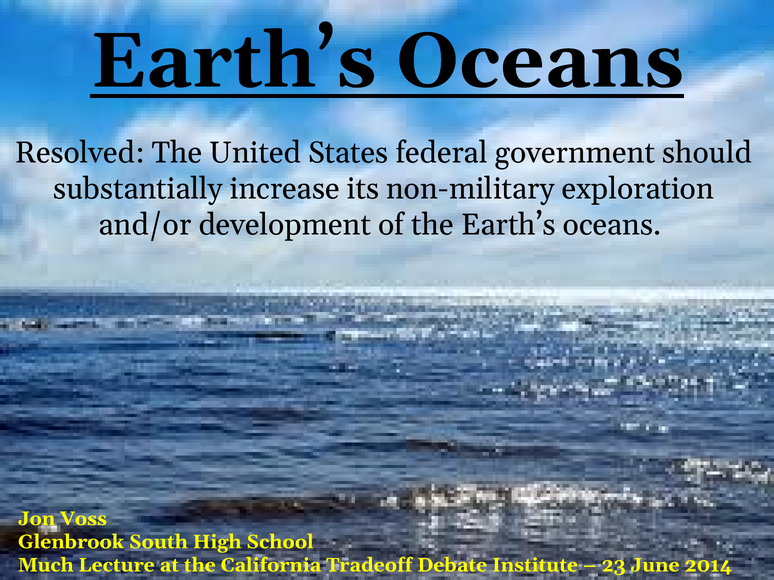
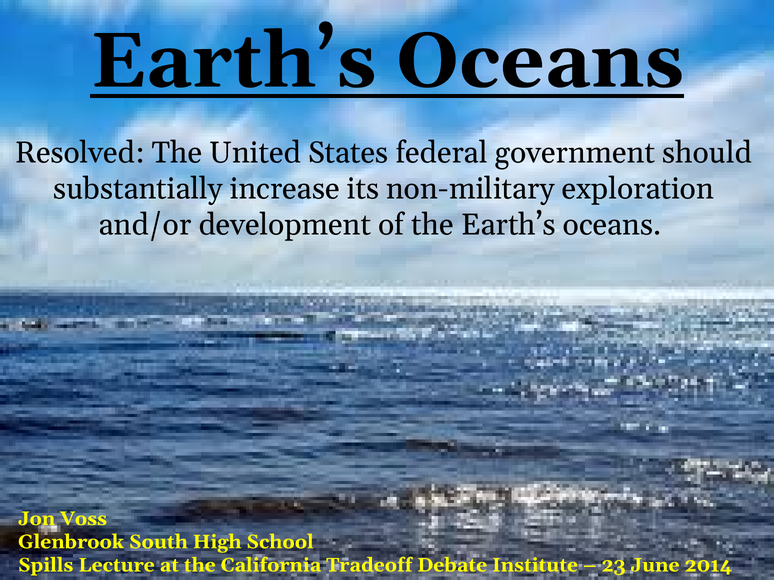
Much: Much -> Spills
